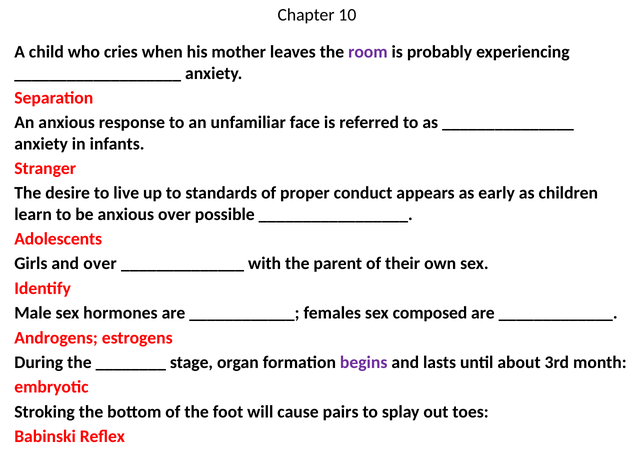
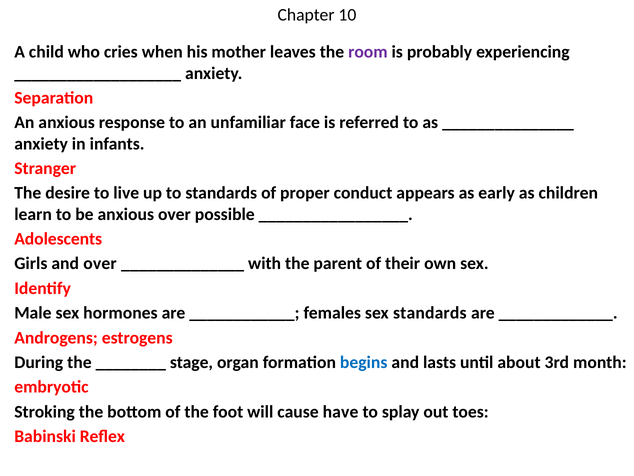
sex composed: composed -> standards
begins colour: purple -> blue
pairs: pairs -> have
